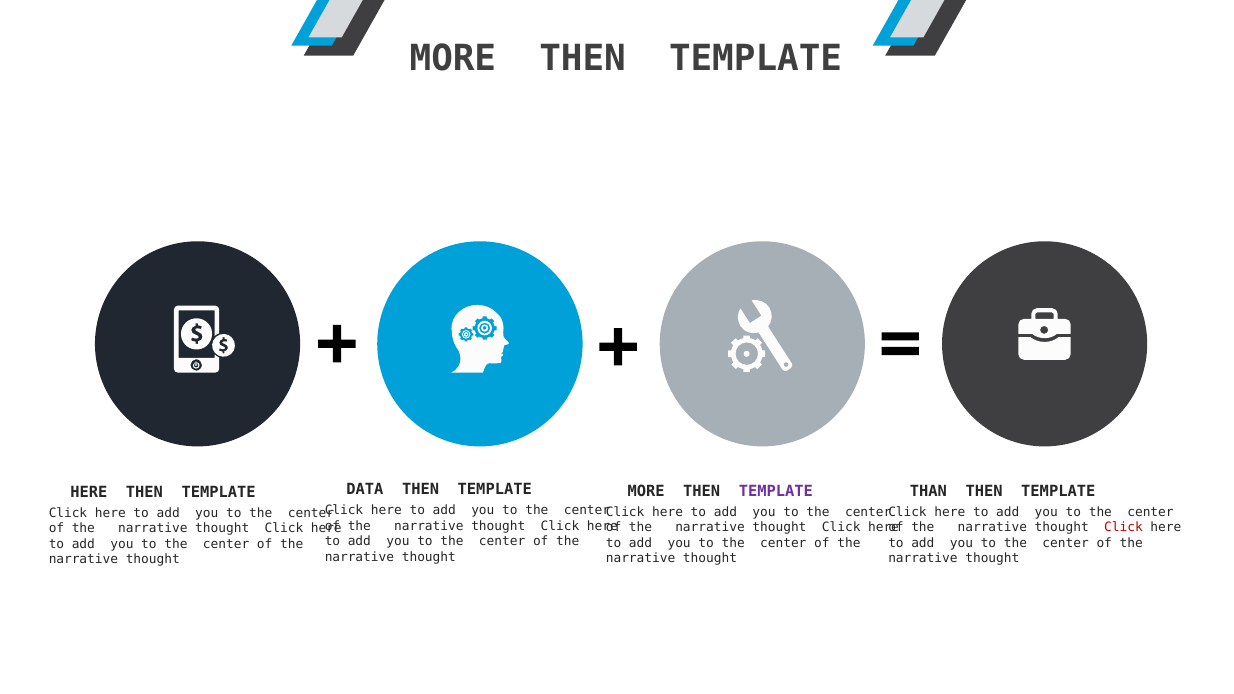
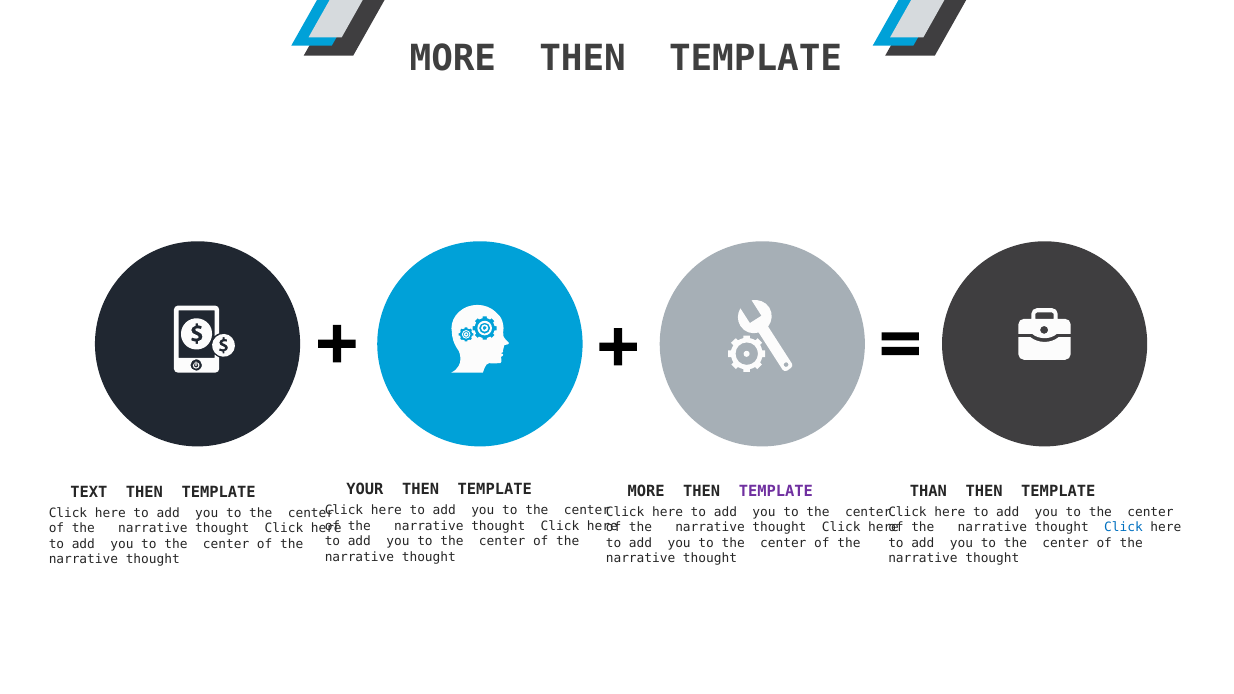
DATA: DATA -> YOUR
HERE at (89, 492): HERE -> TEXT
Click at (1124, 528) colour: red -> blue
